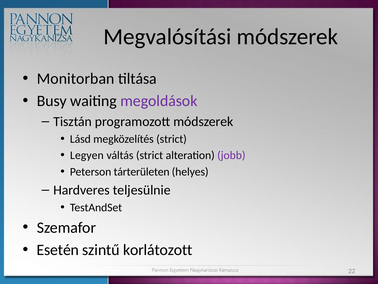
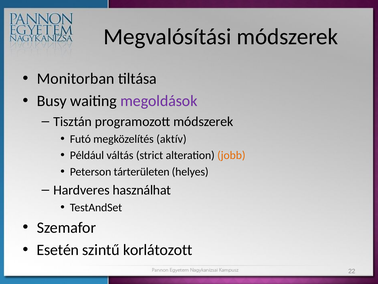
Lásd: Lásd -> Futó
megközelítés strict: strict -> aktív
Legyen: Legyen -> Például
jobb colour: purple -> orange
teljesülnie: teljesülnie -> használhat
